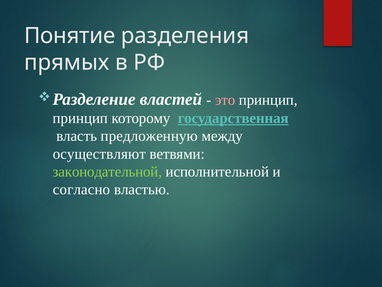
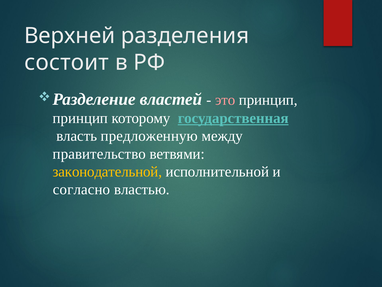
Понятие: Понятие -> Верхней
прямых: прямых -> состоит
осуществляют: осуществляют -> правительство
законодательной colour: light green -> yellow
